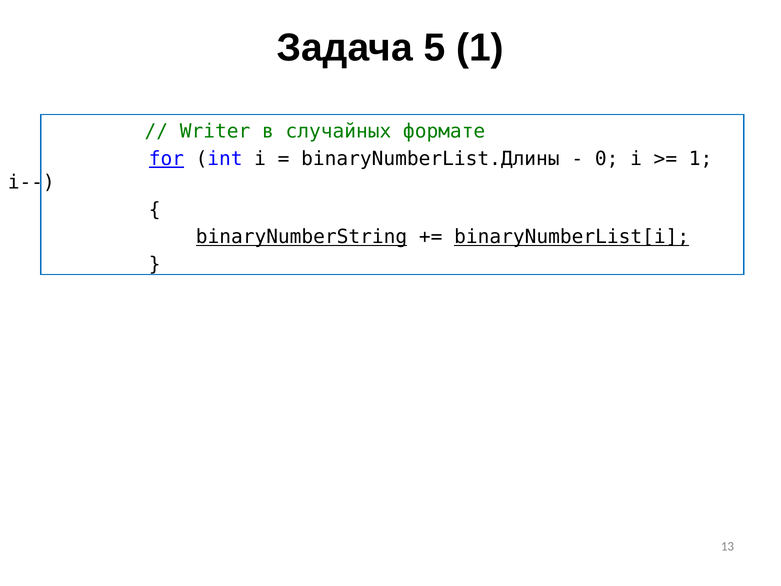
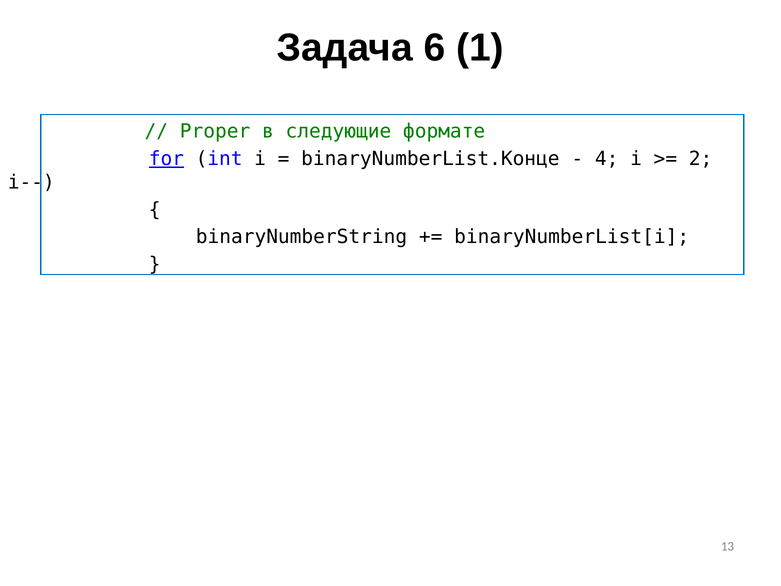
5: 5 -> 6
Writer: Writer -> Proper
случайных: случайных -> следующие
binaryNumberList.Длины: binaryNumberList.Длины -> binaryNumberList.Конце
0: 0 -> 4
1 at (701, 159): 1 -> 2
binaryNumberString underline: present -> none
binaryNumberList[i underline: present -> none
